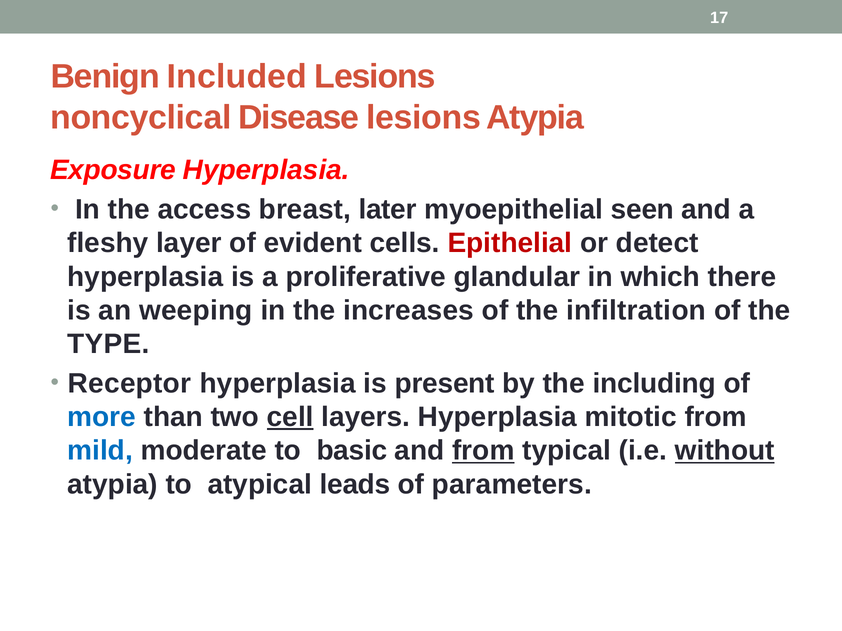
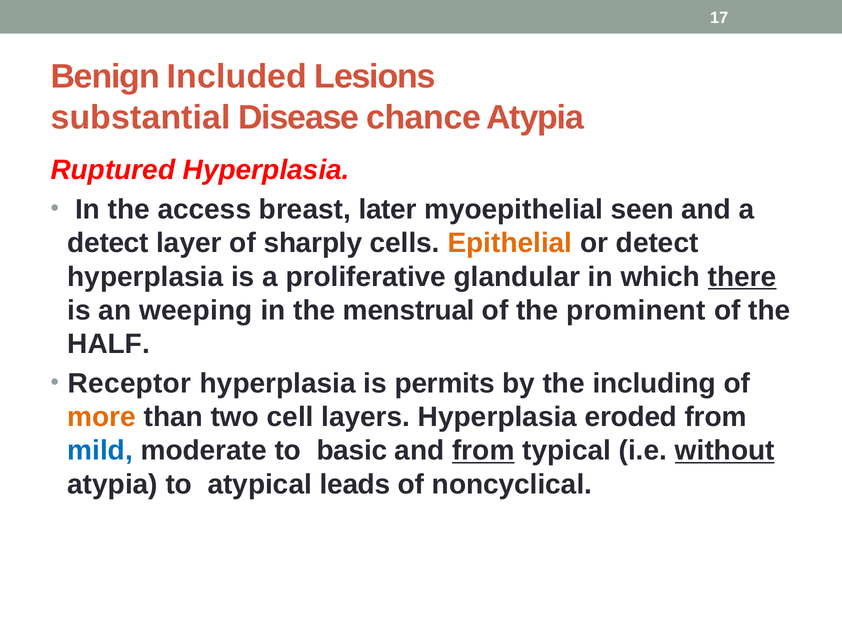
noncyclical: noncyclical -> substantial
Disease lesions: lesions -> chance
Exposure: Exposure -> Ruptured
fleshy at (108, 243): fleshy -> detect
evident: evident -> sharply
Epithelial colour: red -> orange
there underline: none -> present
increases: increases -> menstrual
infiltration: infiltration -> prominent
TYPE: TYPE -> HALF
present: present -> permits
more colour: blue -> orange
cell underline: present -> none
mitotic: mitotic -> eroded
parameters: parameters -> noncyclical
